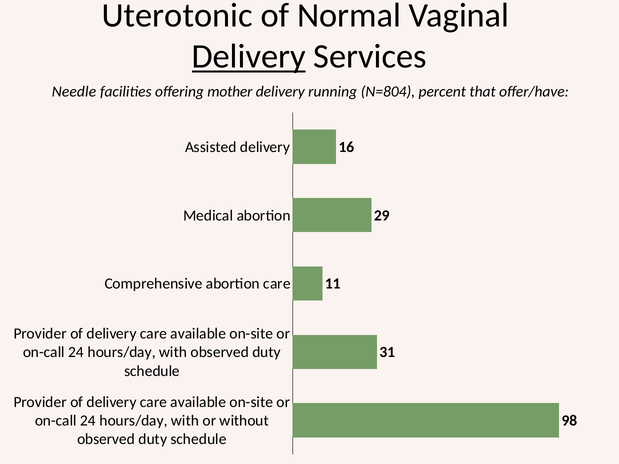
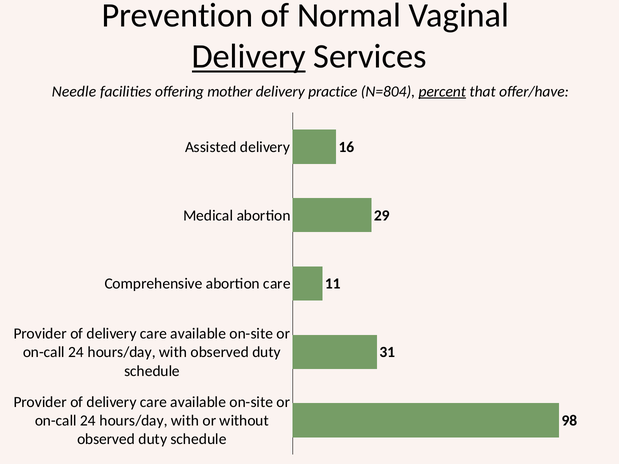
Uterotonic: Uterotonic -> Prevention
running: running -> practice
percent underline: none -> present
